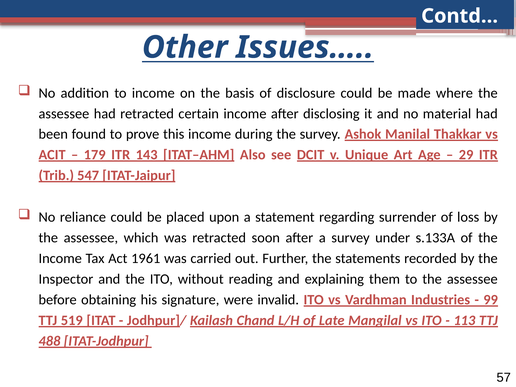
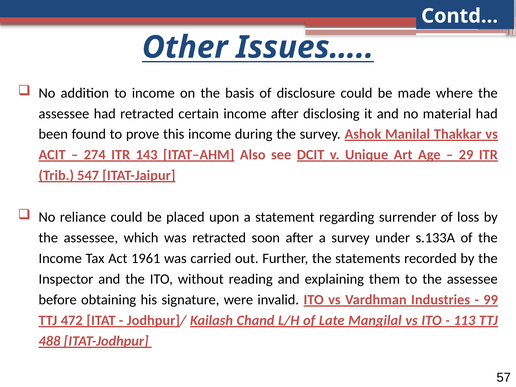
179: 179 -> 274
519: 519 -> 472
